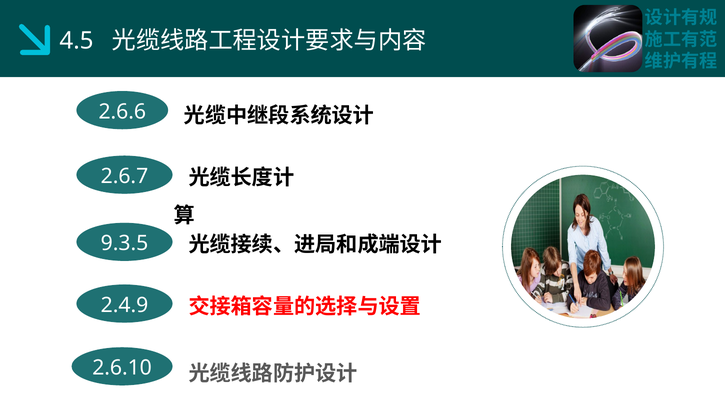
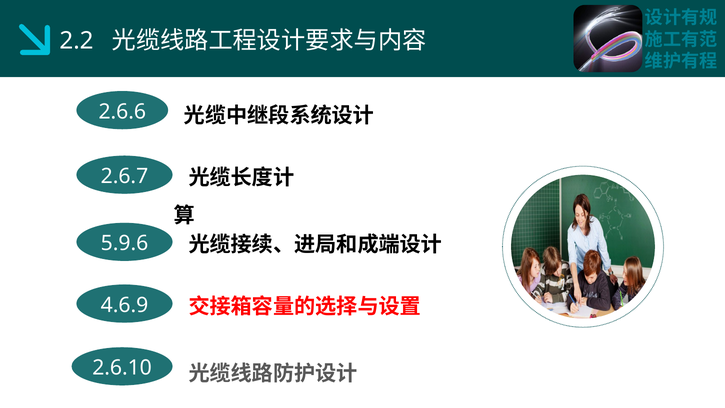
4.5: 4.5 -> 2.2
9.3.5: 9.3.5 -> 5.9.6
2.4.9: 2.4.9 -> 4.6.9
